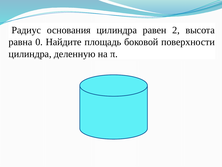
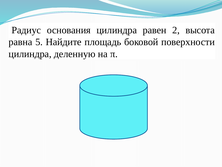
0: 0 -> 5
